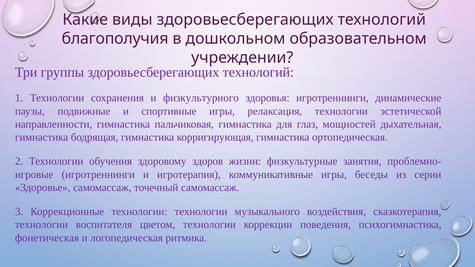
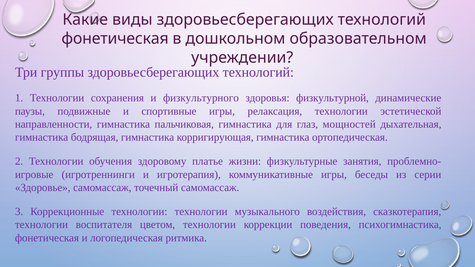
благополучия at (115, 39): благополучия -> фонетическая
здоровья игротреннинги: игротреннинги -> физкультурной
здоров: здоров -> платье
